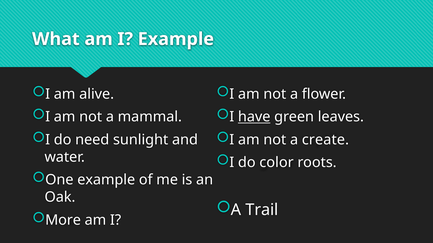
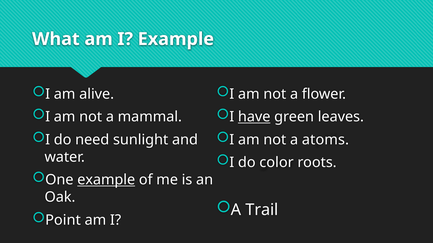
create: create -> atoms
example at (106, 180) underline: none -> present
More: More -> Point
